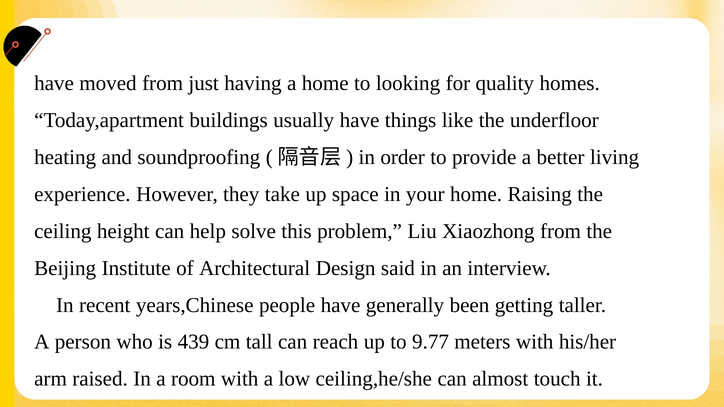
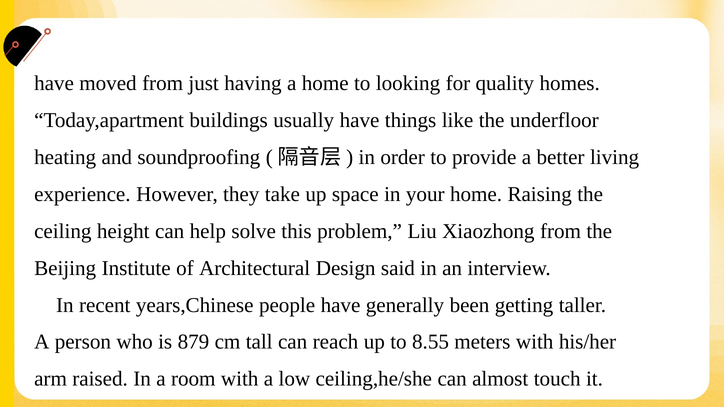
439: 439 -> 879
9.77: 9.77 -> 8.55
